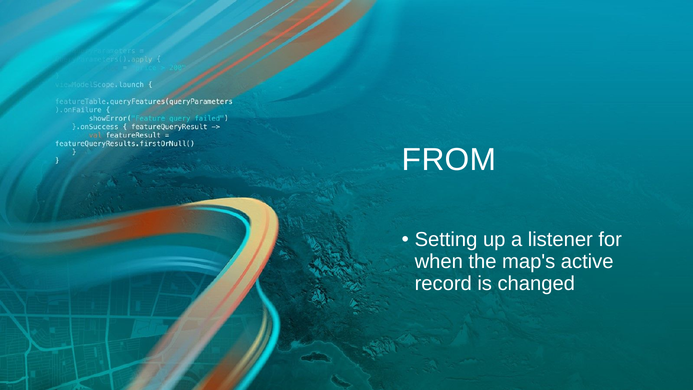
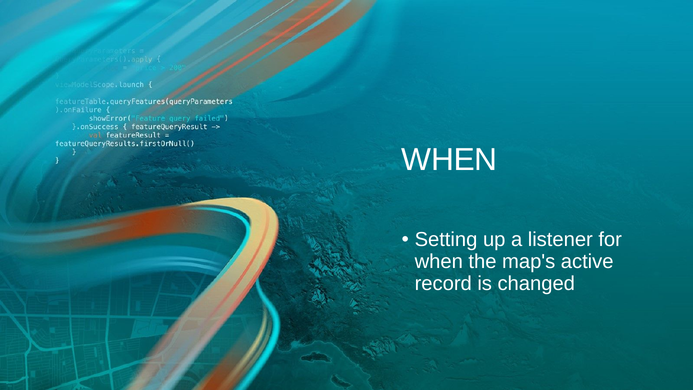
FROM at (449, 159): FROM -> WHEN
